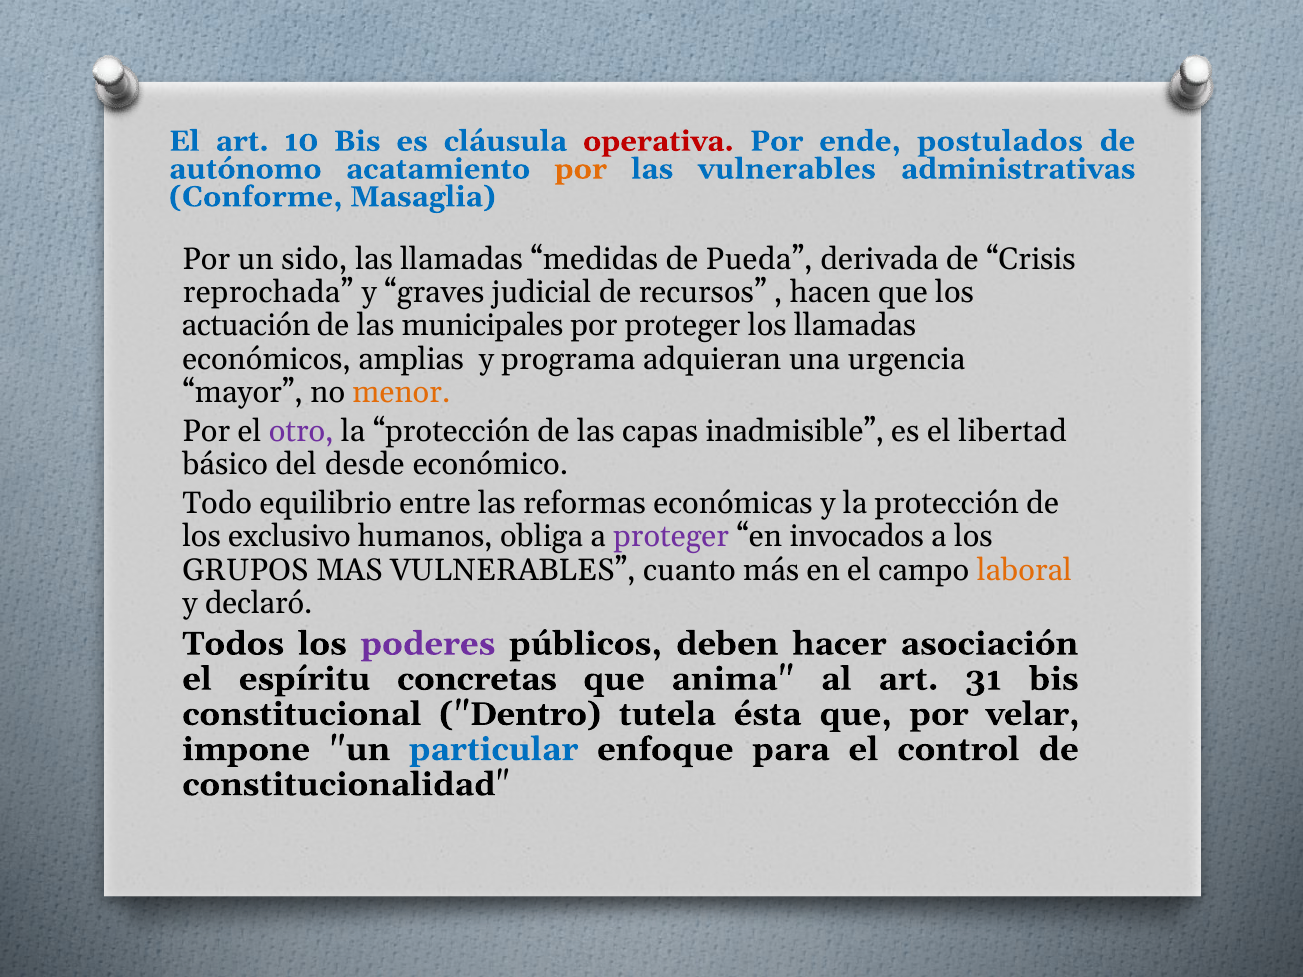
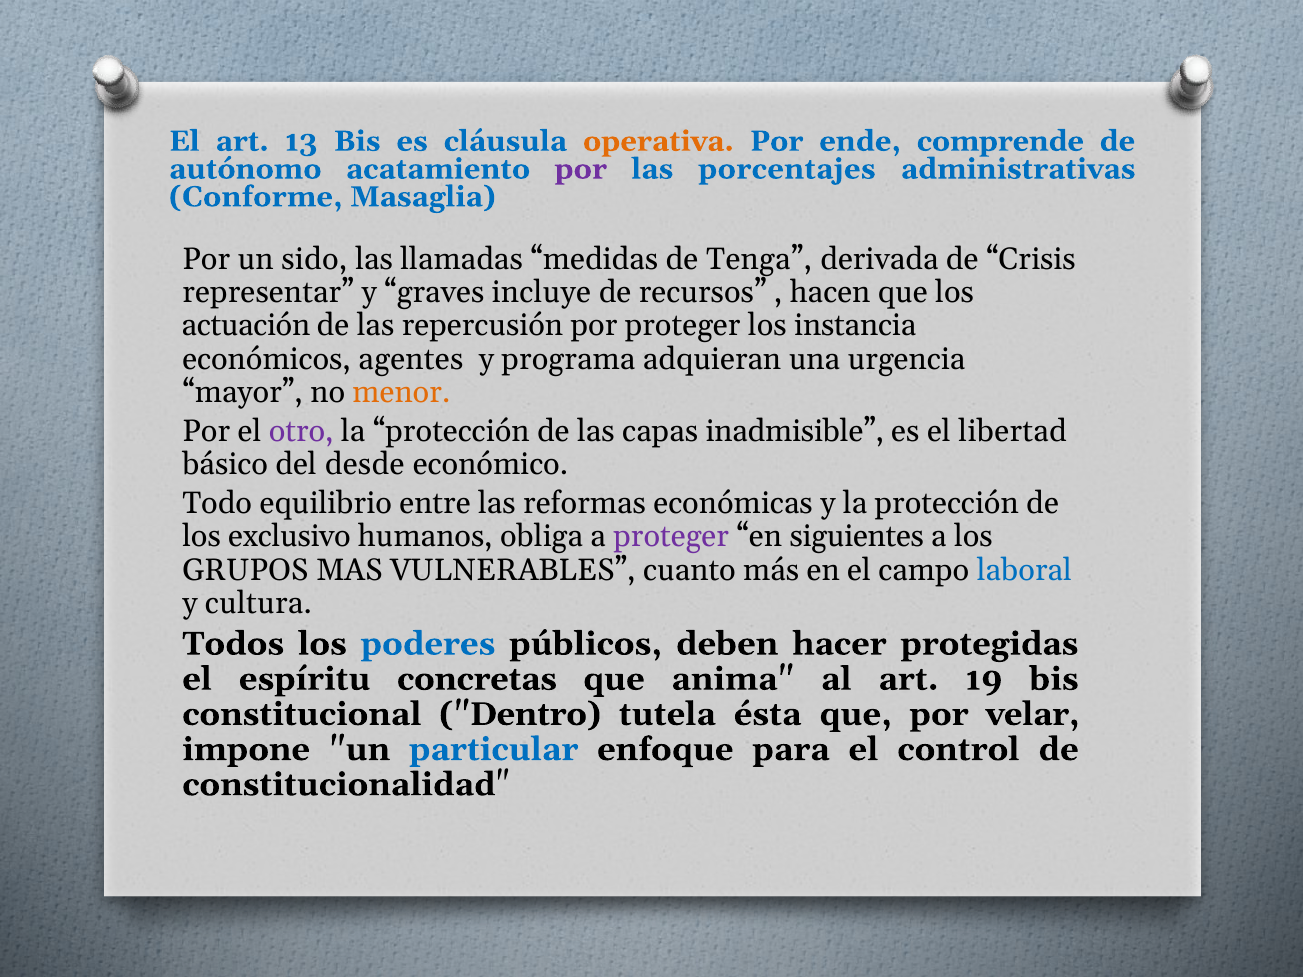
10: 10 -> 13
operativa colour: red -> orange
postulados: postulados -> comprende
por at (581, 169) colour: orange -> purple
las vulnerables: vulnerables -> porcentajes
Pueda: Pueda -> Tenga
reprochada: reprochada -> representar
judicial: judicial -> incluye
municipales: municipales -> repercusión
los llamadas: llamadas -> instancia
amplias: amplias -> agentes
invocados: invocados -> siguientes
laboral colour: orange -> blue
declaró: declaró -> cultura
poderes colour: purple -> blue
asociación: asociación -> protegidas
31: 31 -> 19
